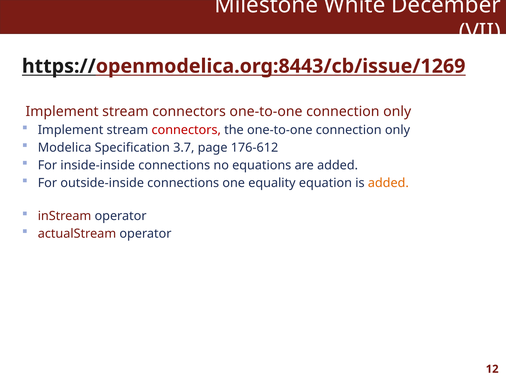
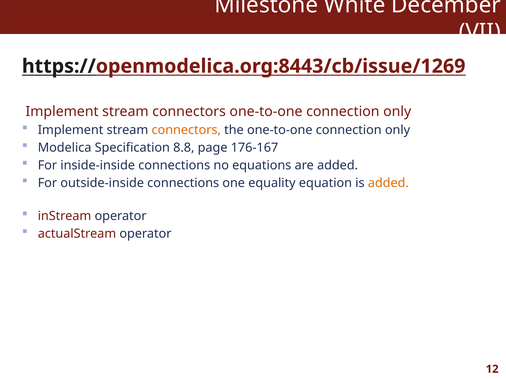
connectors at (186, 130) colour: red -> orange
3.7: 3.7 -> 8.8
176-612: 176-612 -> 176-167
